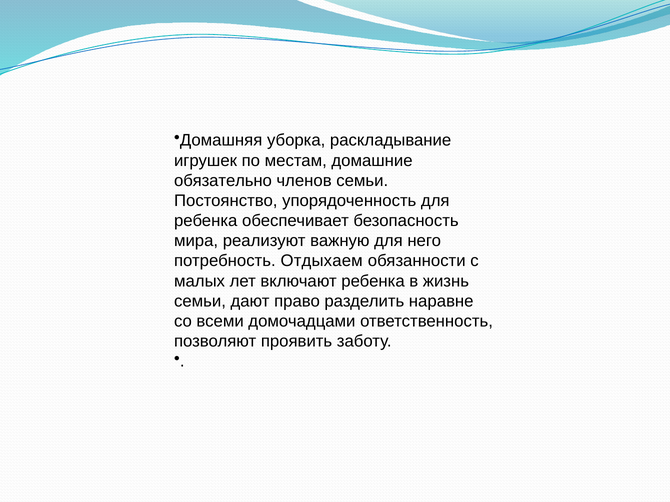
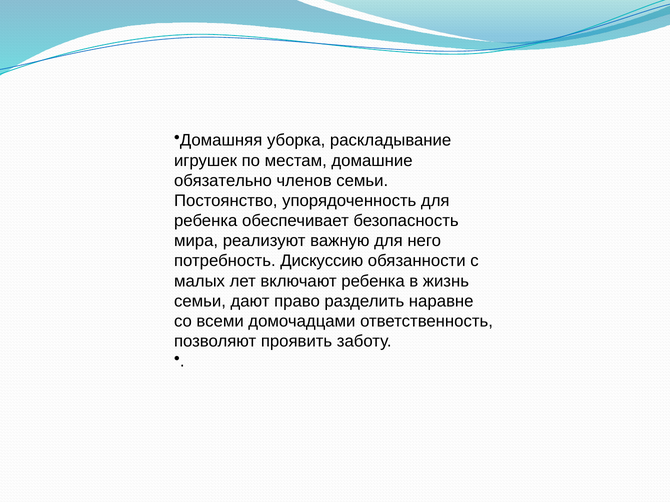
Отдыхаем: Отдыхаем -> Дискуссию
